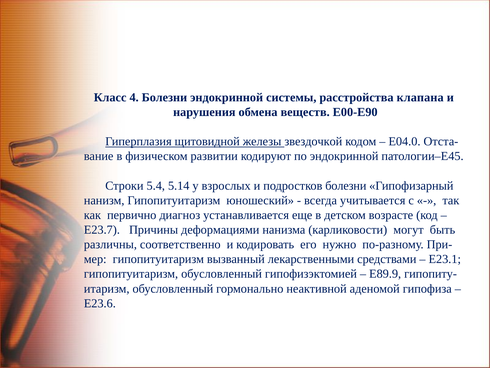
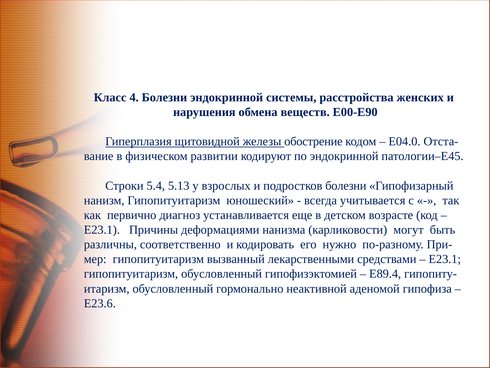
клапана: клапана -> женских
звездочкой: звездочкой -> обострение
5.14: 5.14 -> 5.13
Е23.7 at (102, 229): Е23.7 -> Е23.1
Е89.9: Е89.9 -> Е89.4
